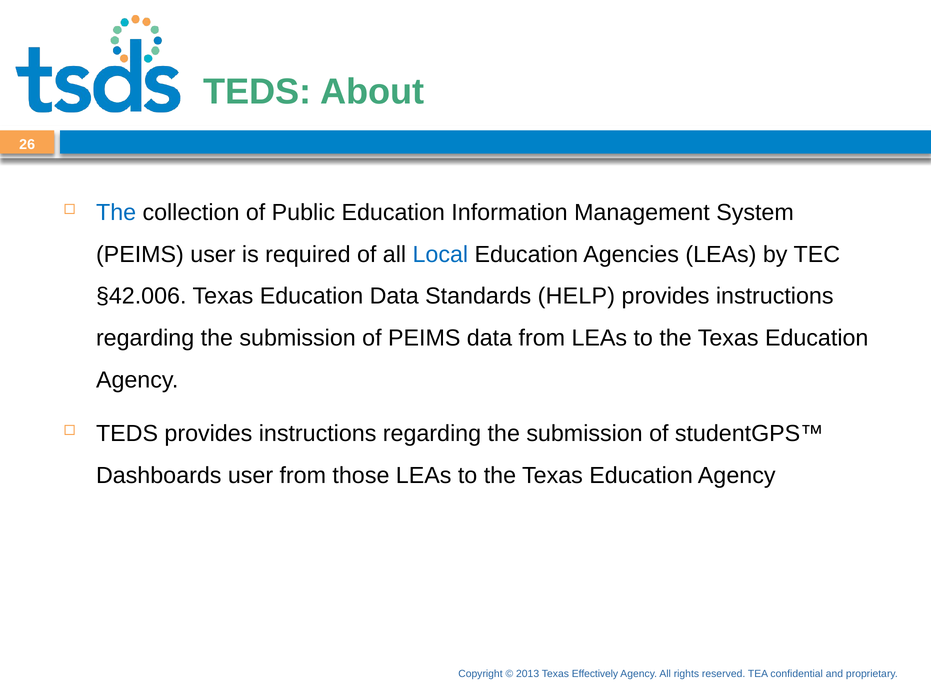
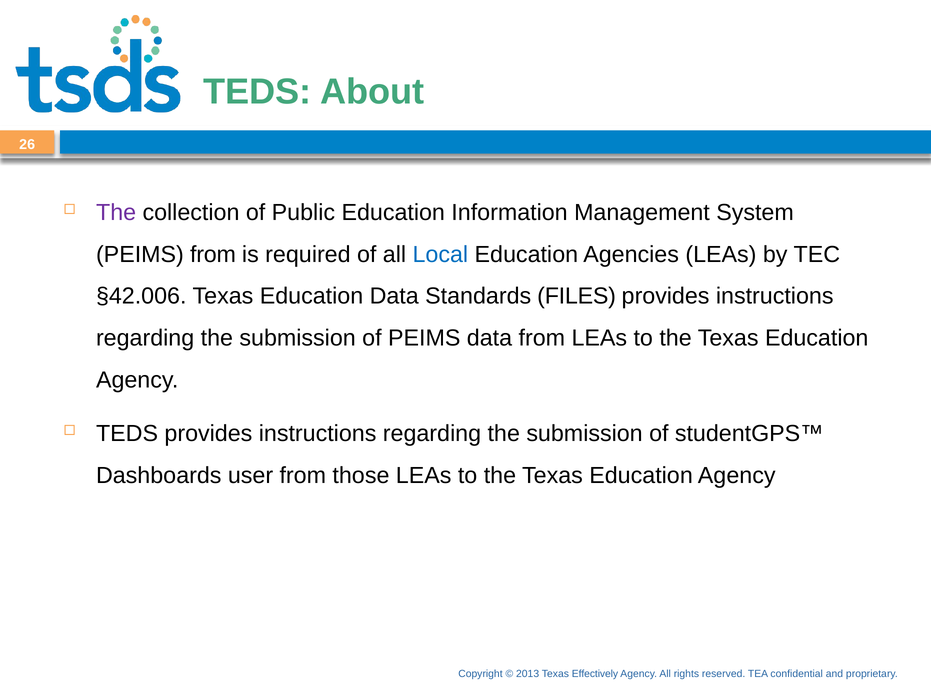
The at (116, 213) colour: blue -> purple
PEIMS user: user -> from
HELP: HELP -> FILES
